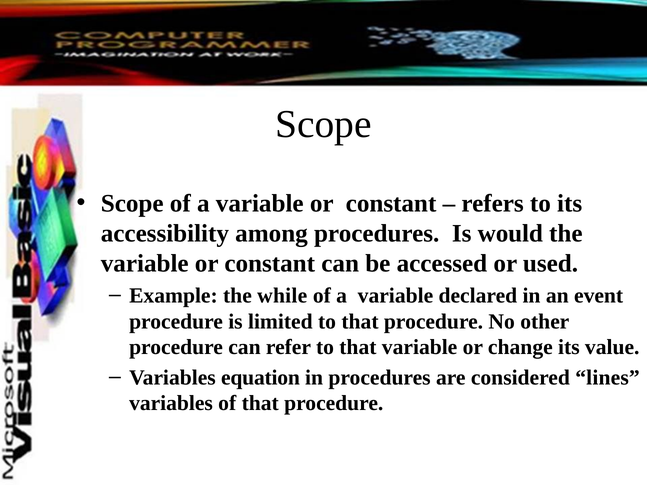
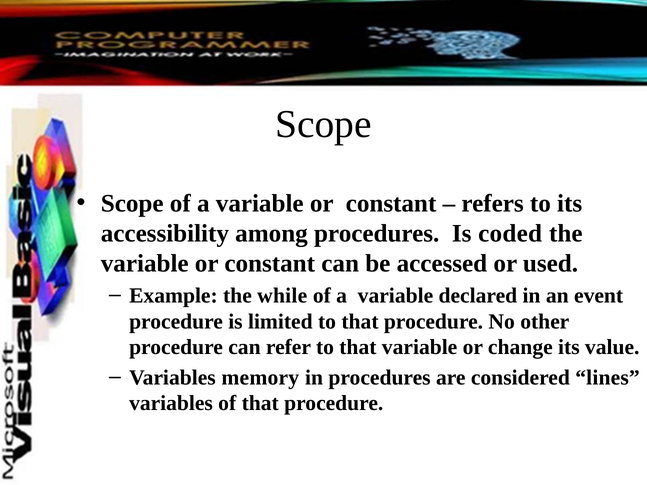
would: would -> coded
equation: equation -> memory
